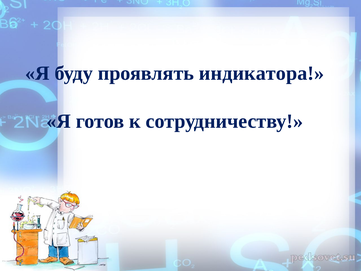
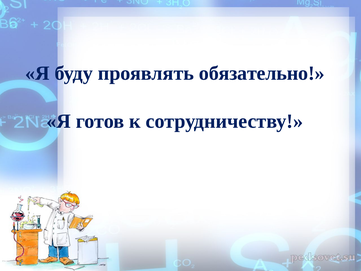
индикатора: индикатора -> обязательно
